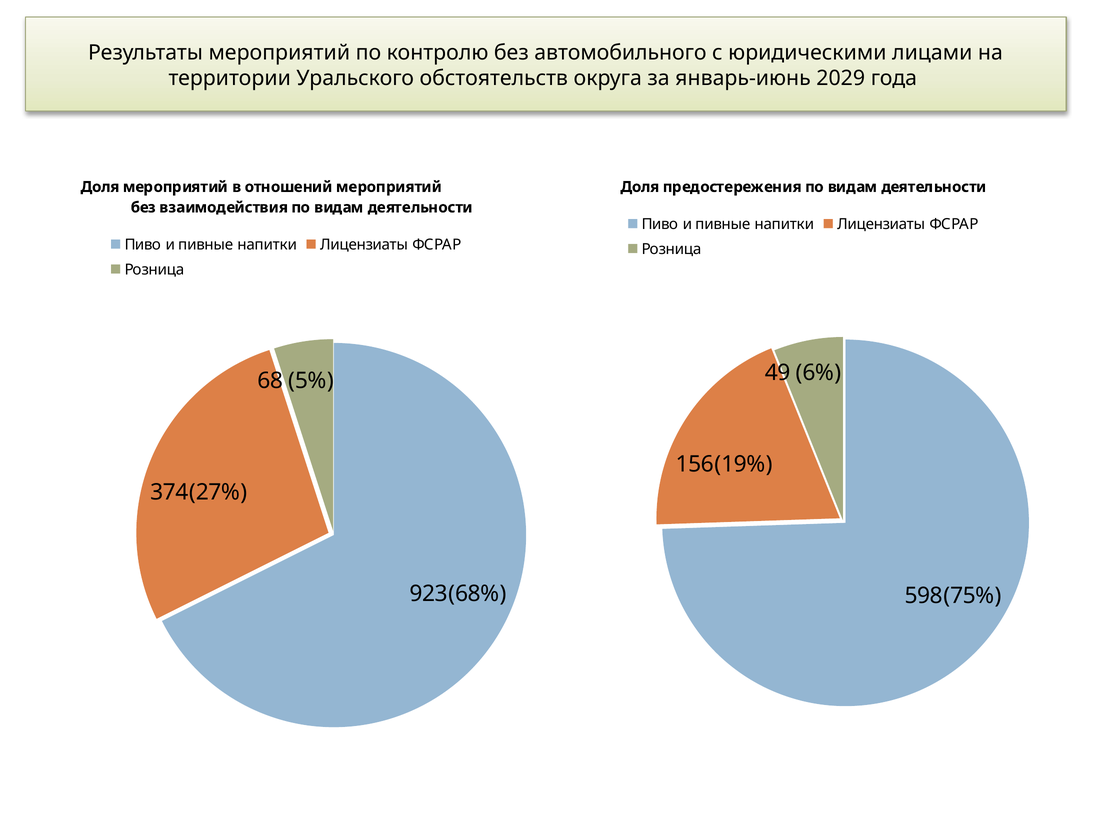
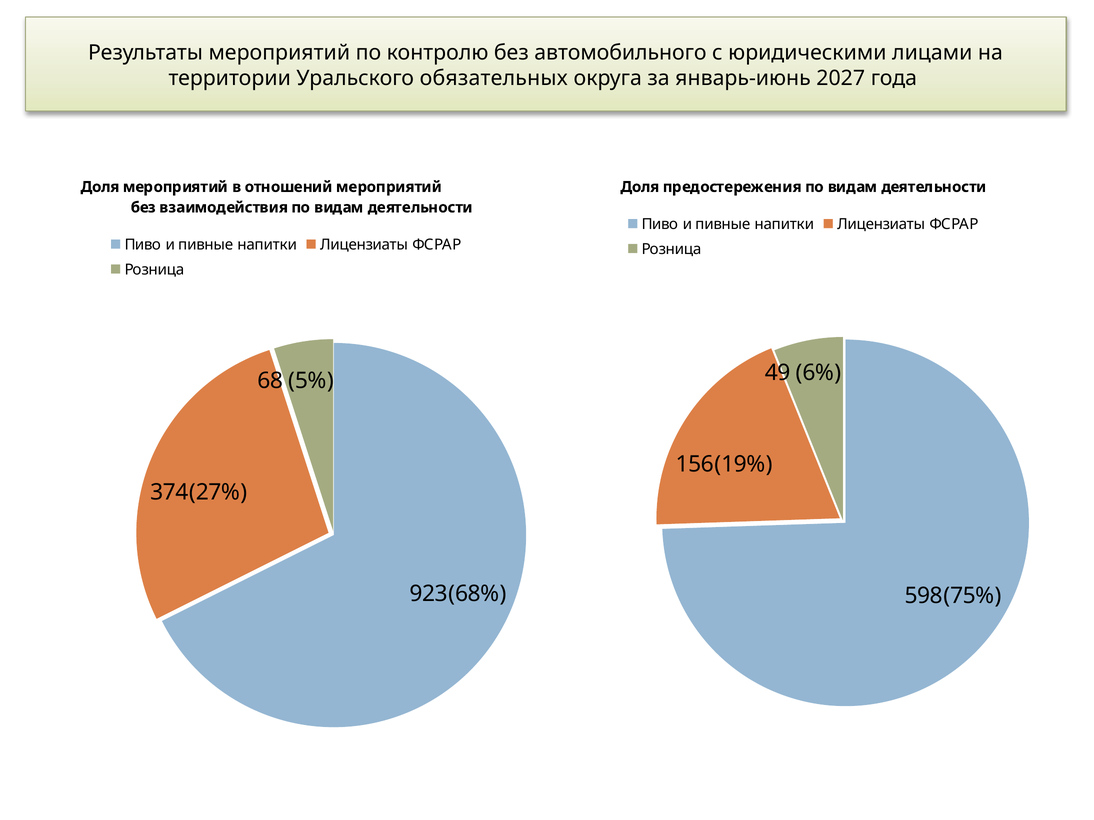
обстоятельств: обстоятельств -> обязательных
2029: 2029 -> 2027
